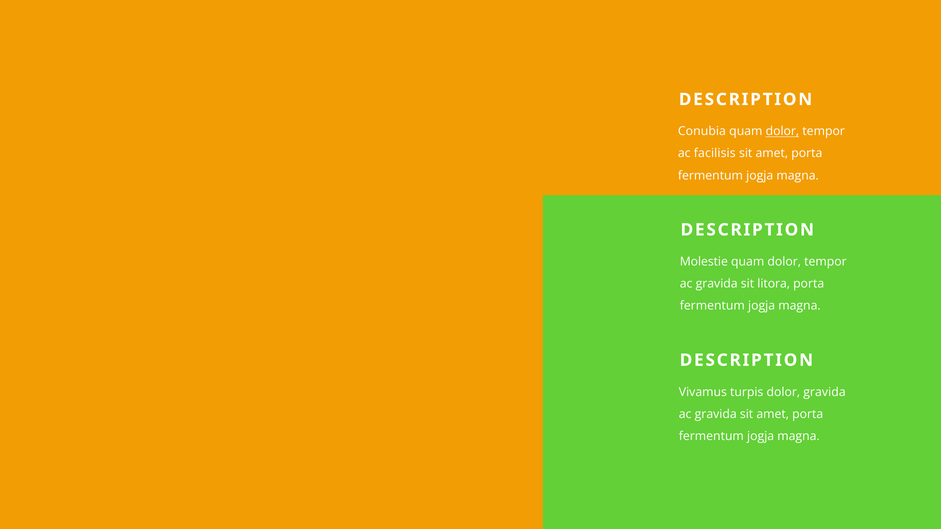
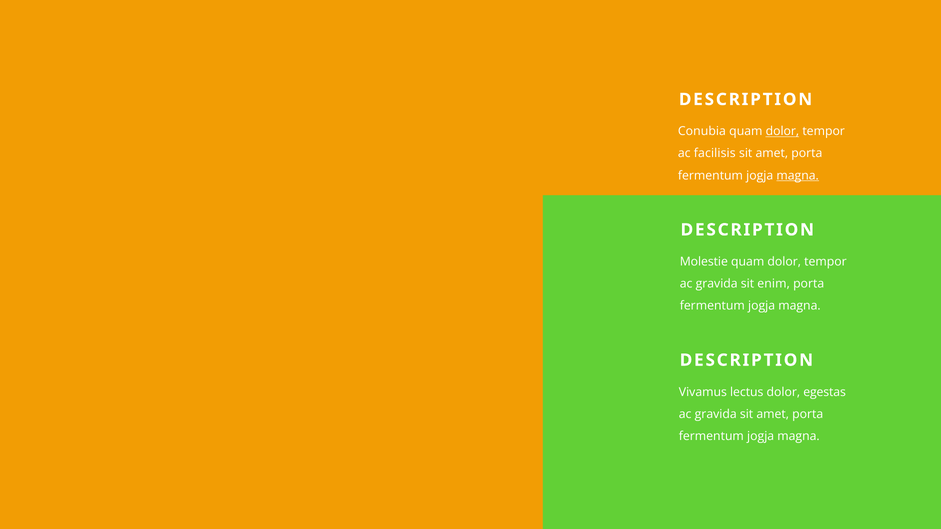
magna at (798, 176) underline: none -> present
litora: litora -> enim
turpis: turpis -> lectus
dolor gravida: gravida -> egestas
